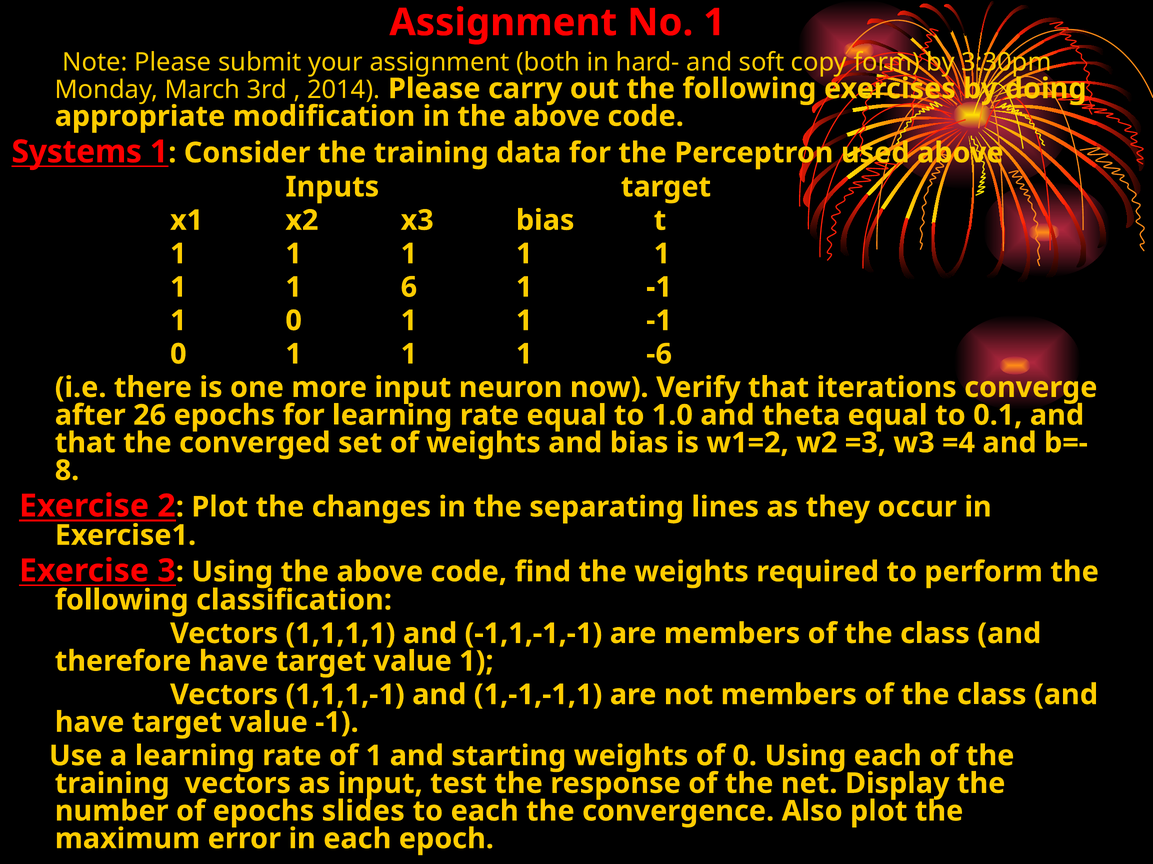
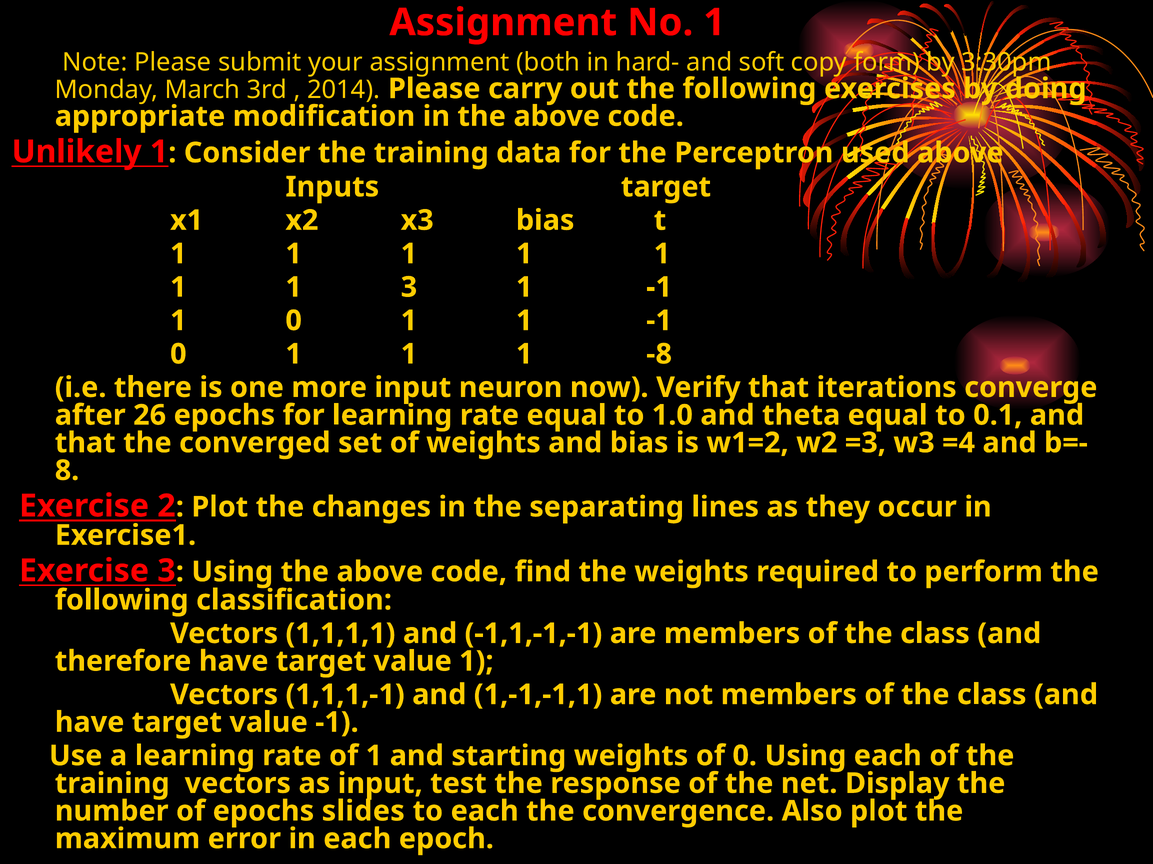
Systems: Systems -> Unlikely
1 6: 6 -> 3
-6: -6 -> -8
